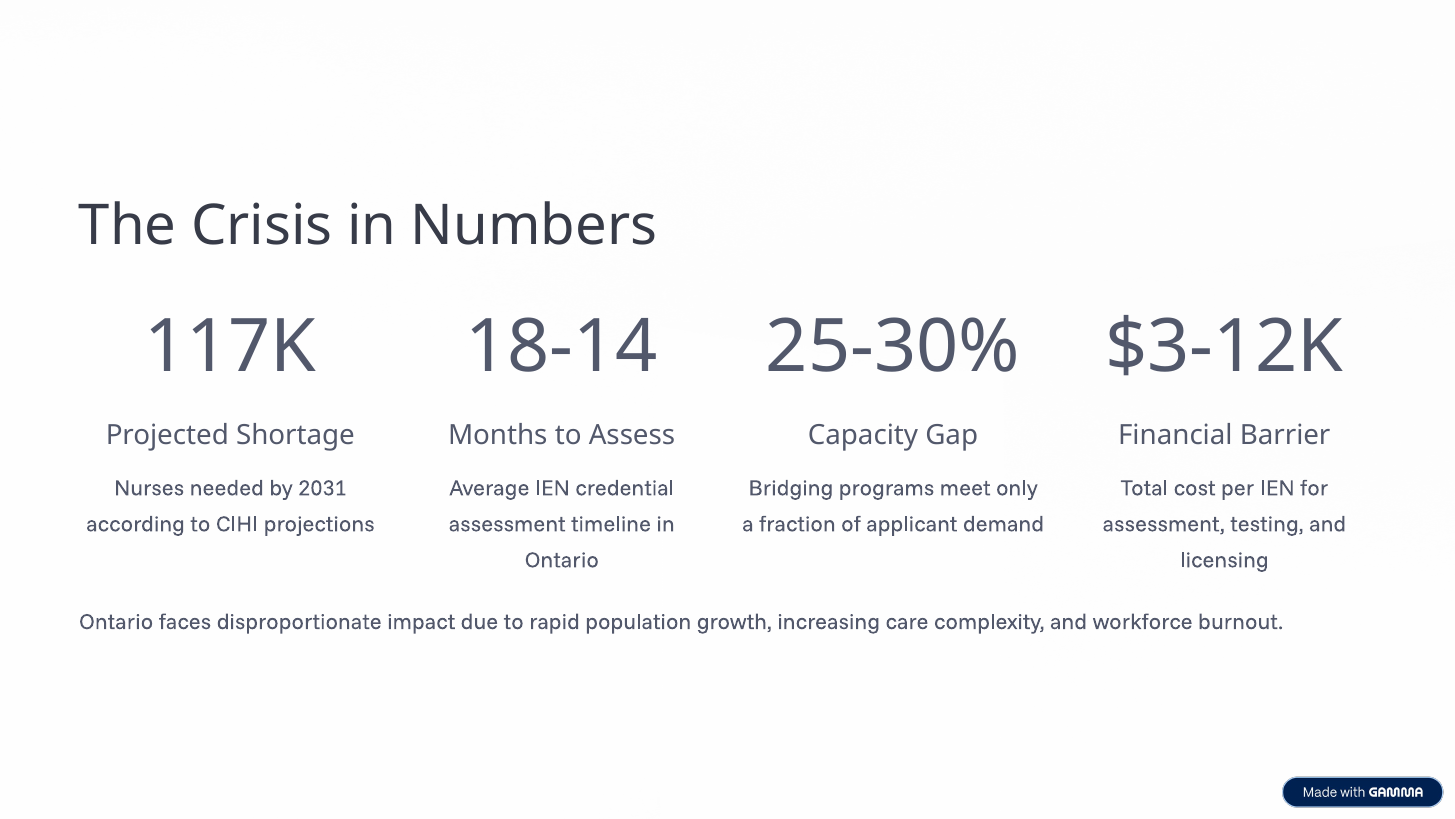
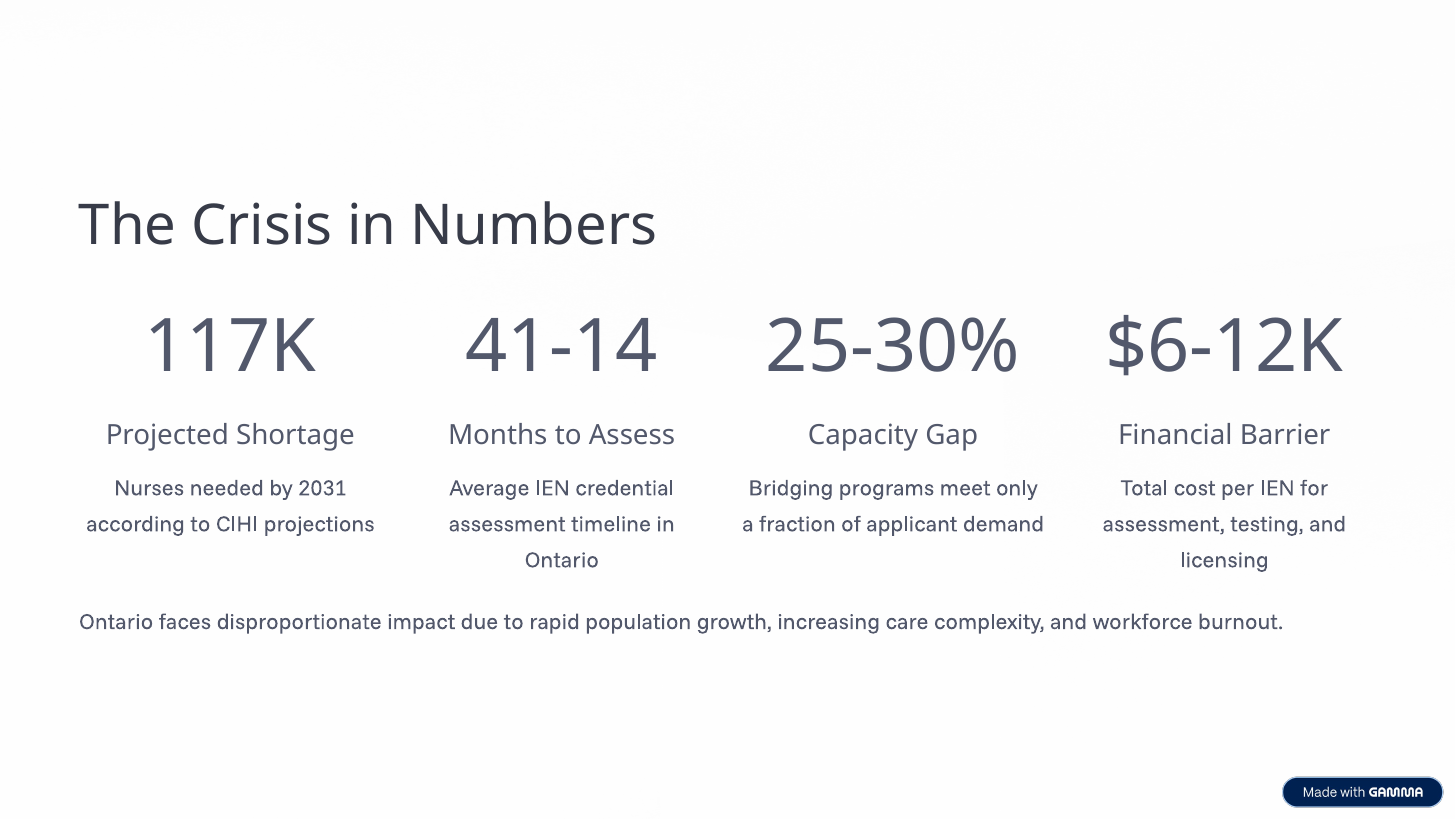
18-14: 18-14 -> 41-14
$3-12K: $3-12K -> $6-12K
